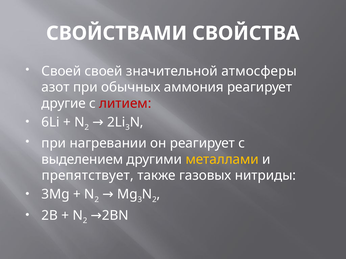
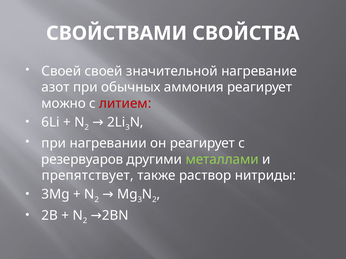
атмосферы: атмосферы -> нагревание
другие: другие -> можно
выделением: выделением -> резервуаров
металлами colour: yellow -> light green
газовых: газовых -> раствор
